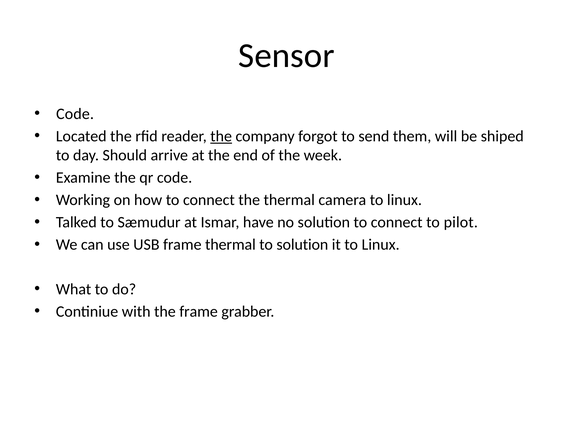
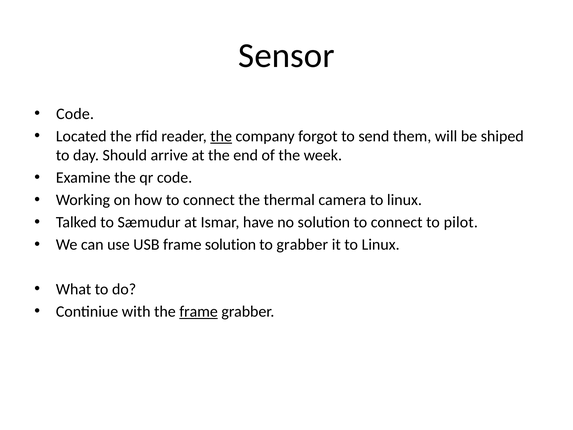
frame thermal: thermal -> solution
to solution: solution -> grabber
frame at (199, 311) underline: none -> present
